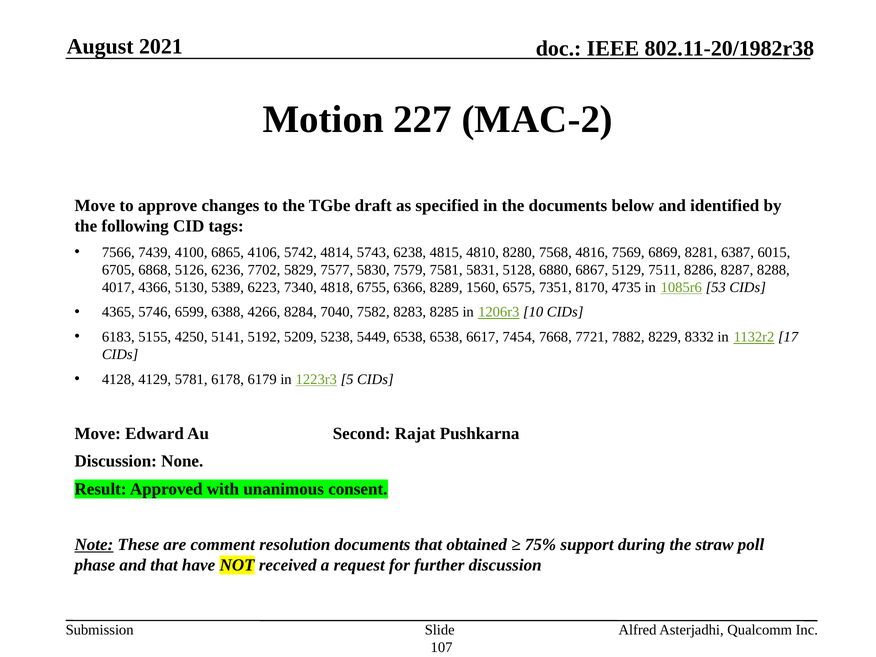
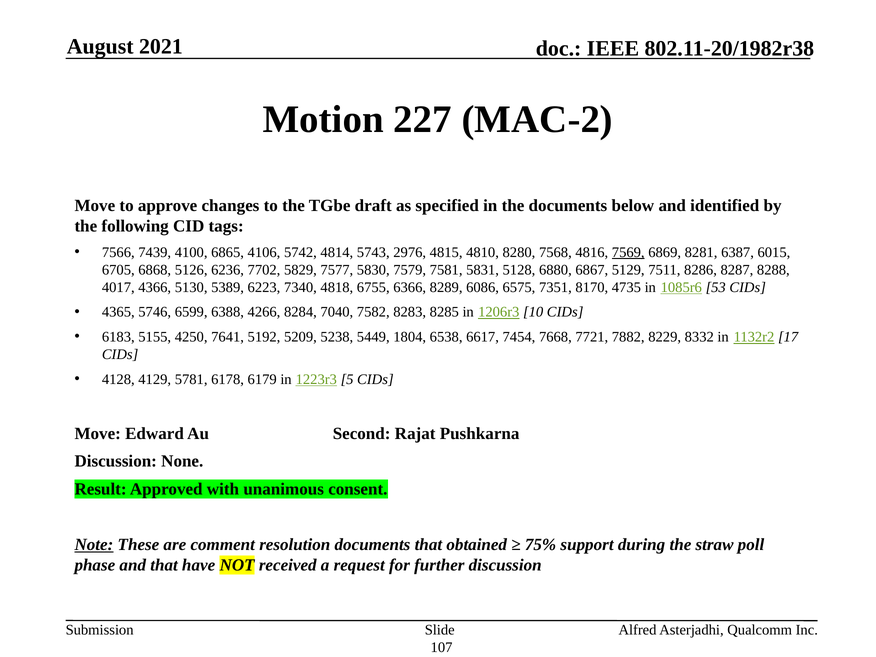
6238: 6238 -> 2976
7569 underline: none -> present
1560: 1560 -> 6086
5141: 5141 -> 7641
5449 6538: 6538 -> 1804
